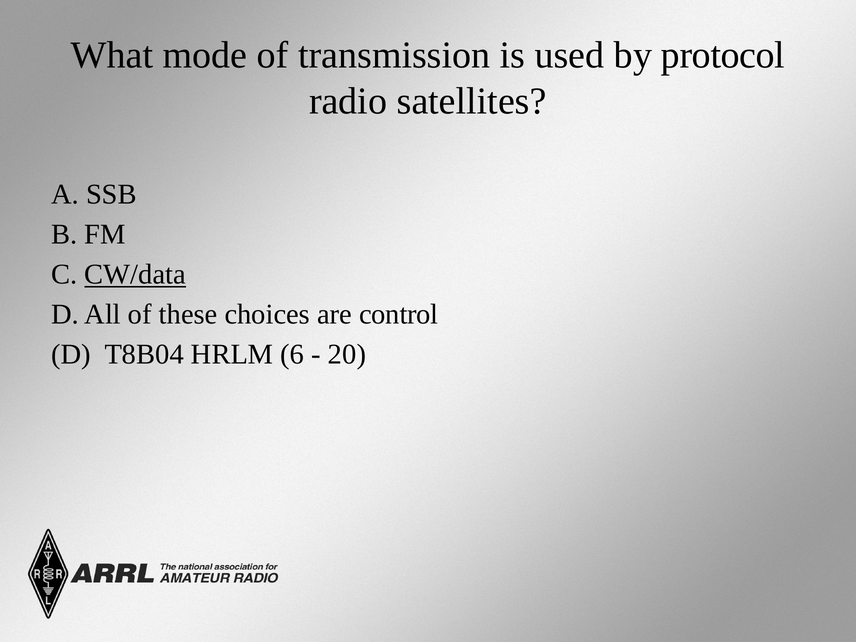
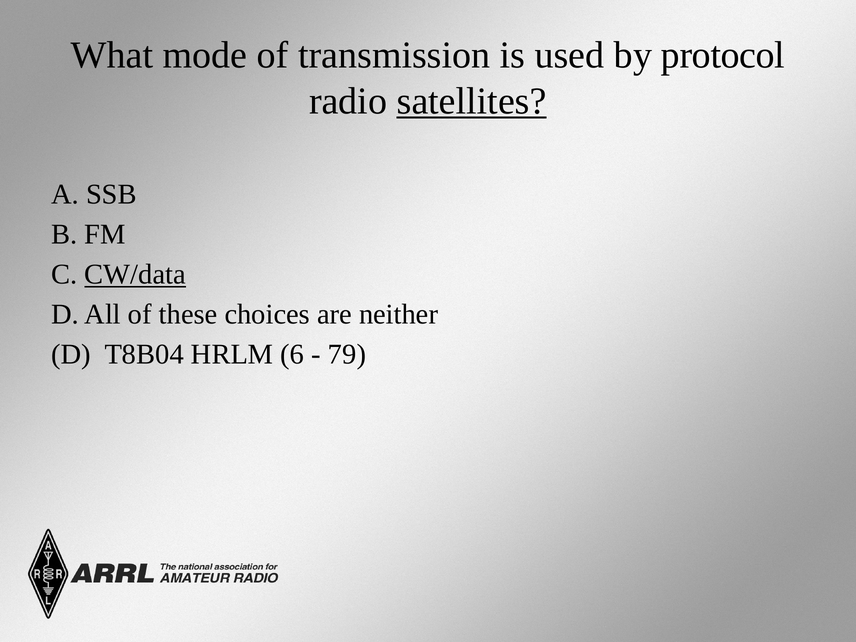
satellites underline: none -> present
control: control -> neither
20: 20 -> 79
